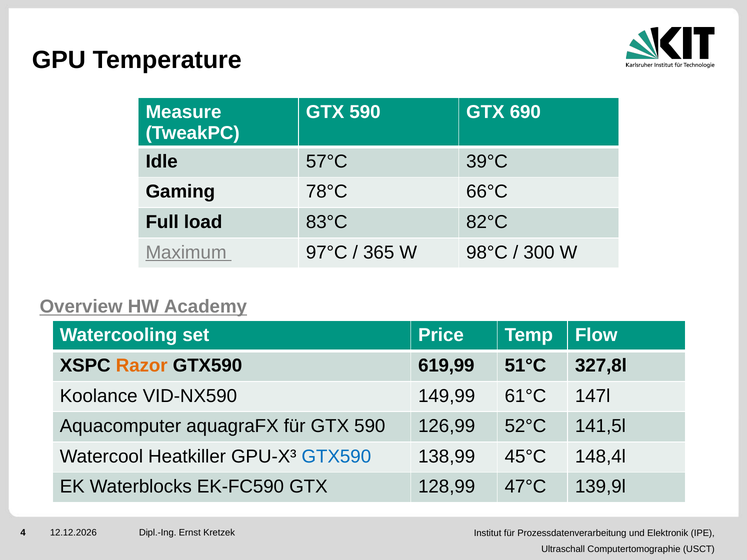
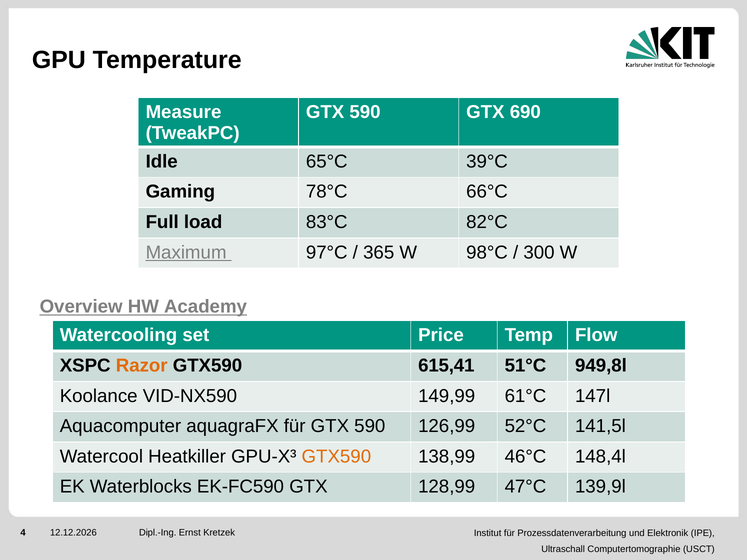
57°C: 57°C -> 65°C
619,99: 619,99 -> 615,41
327,8l: 327,8l -> 949,8l
GTX590 at (336, 457) colour: blue -> orange
45°C: 45°C -> 46°C
